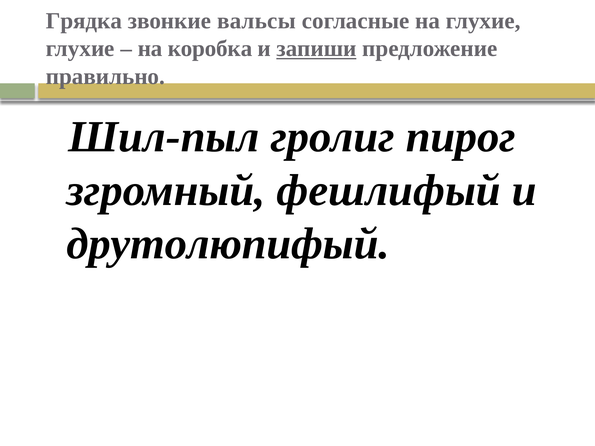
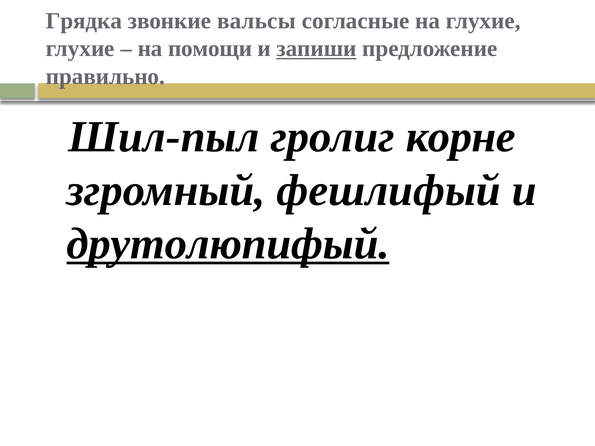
коробка: коробка -> помощи
пирог: пирог -> корне
друтолюпифый underline: none -> present
